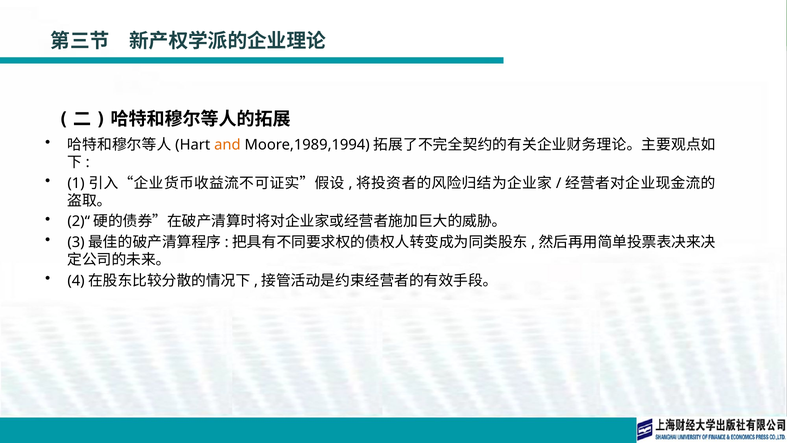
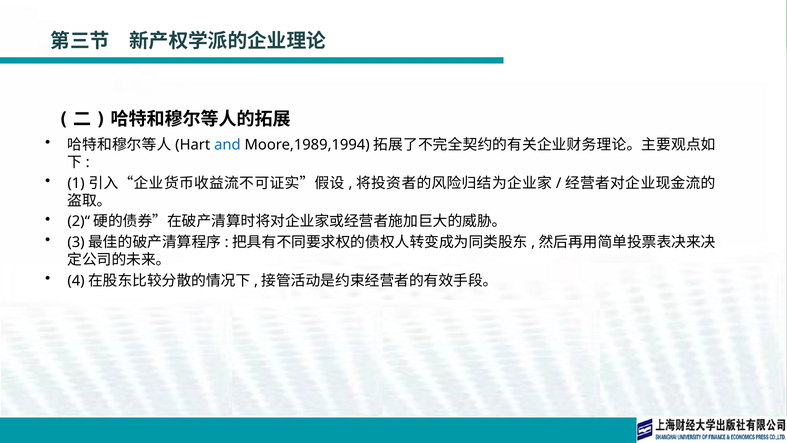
and colour: orange -> blue
